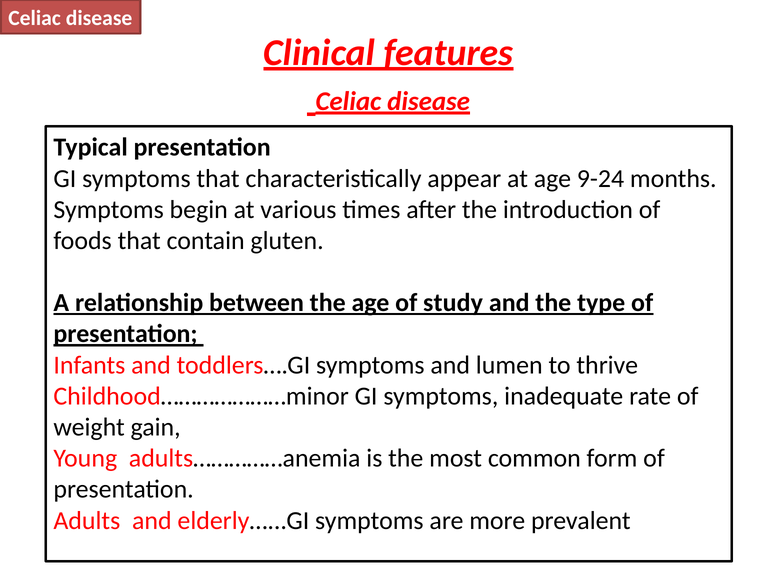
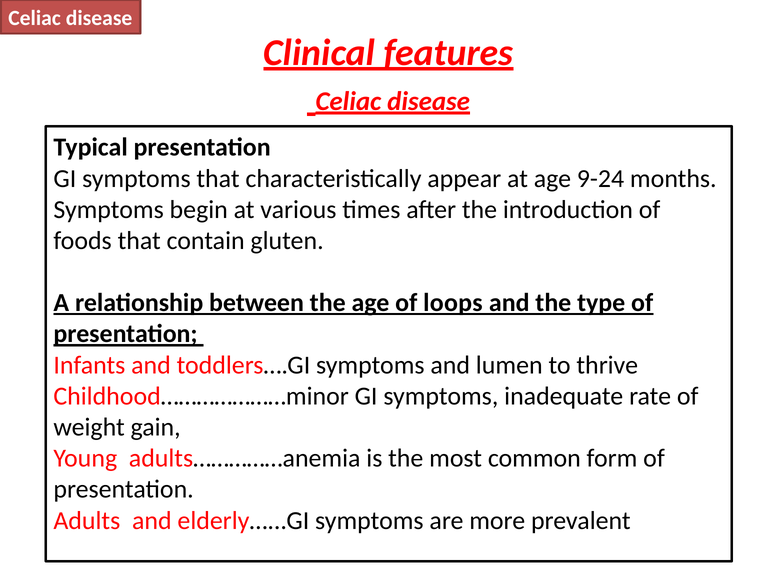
study: study -> loops
